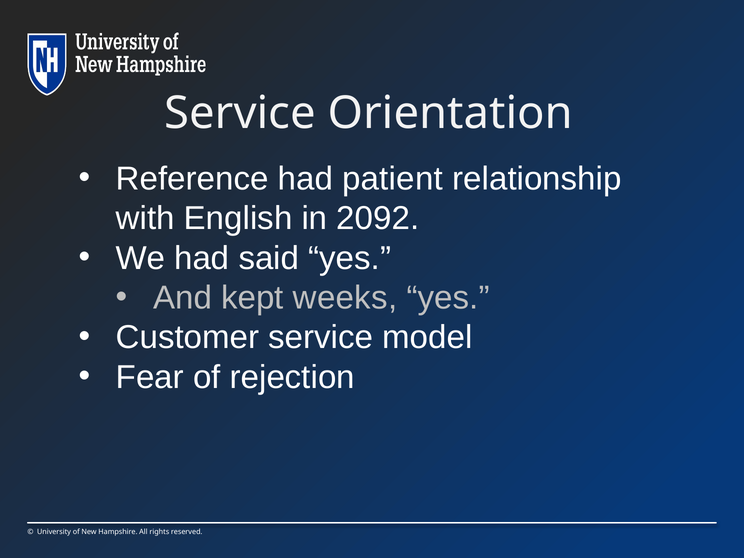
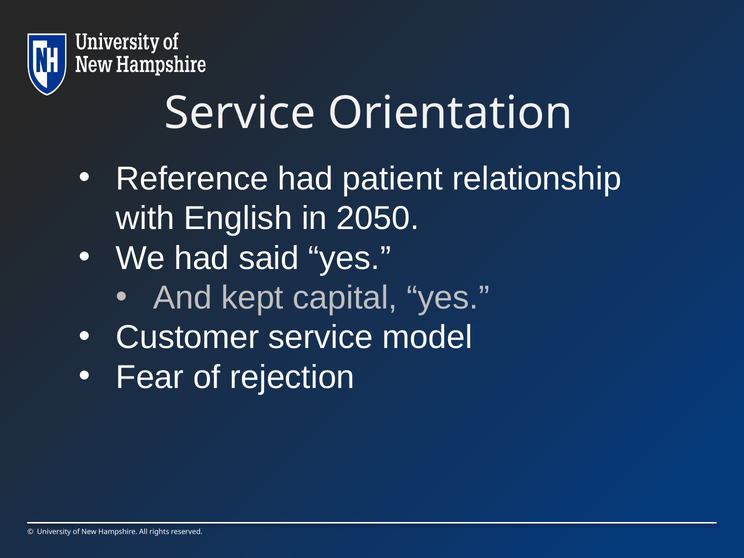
2092: 2092 -> 2050
weeks: weeks -> capital
